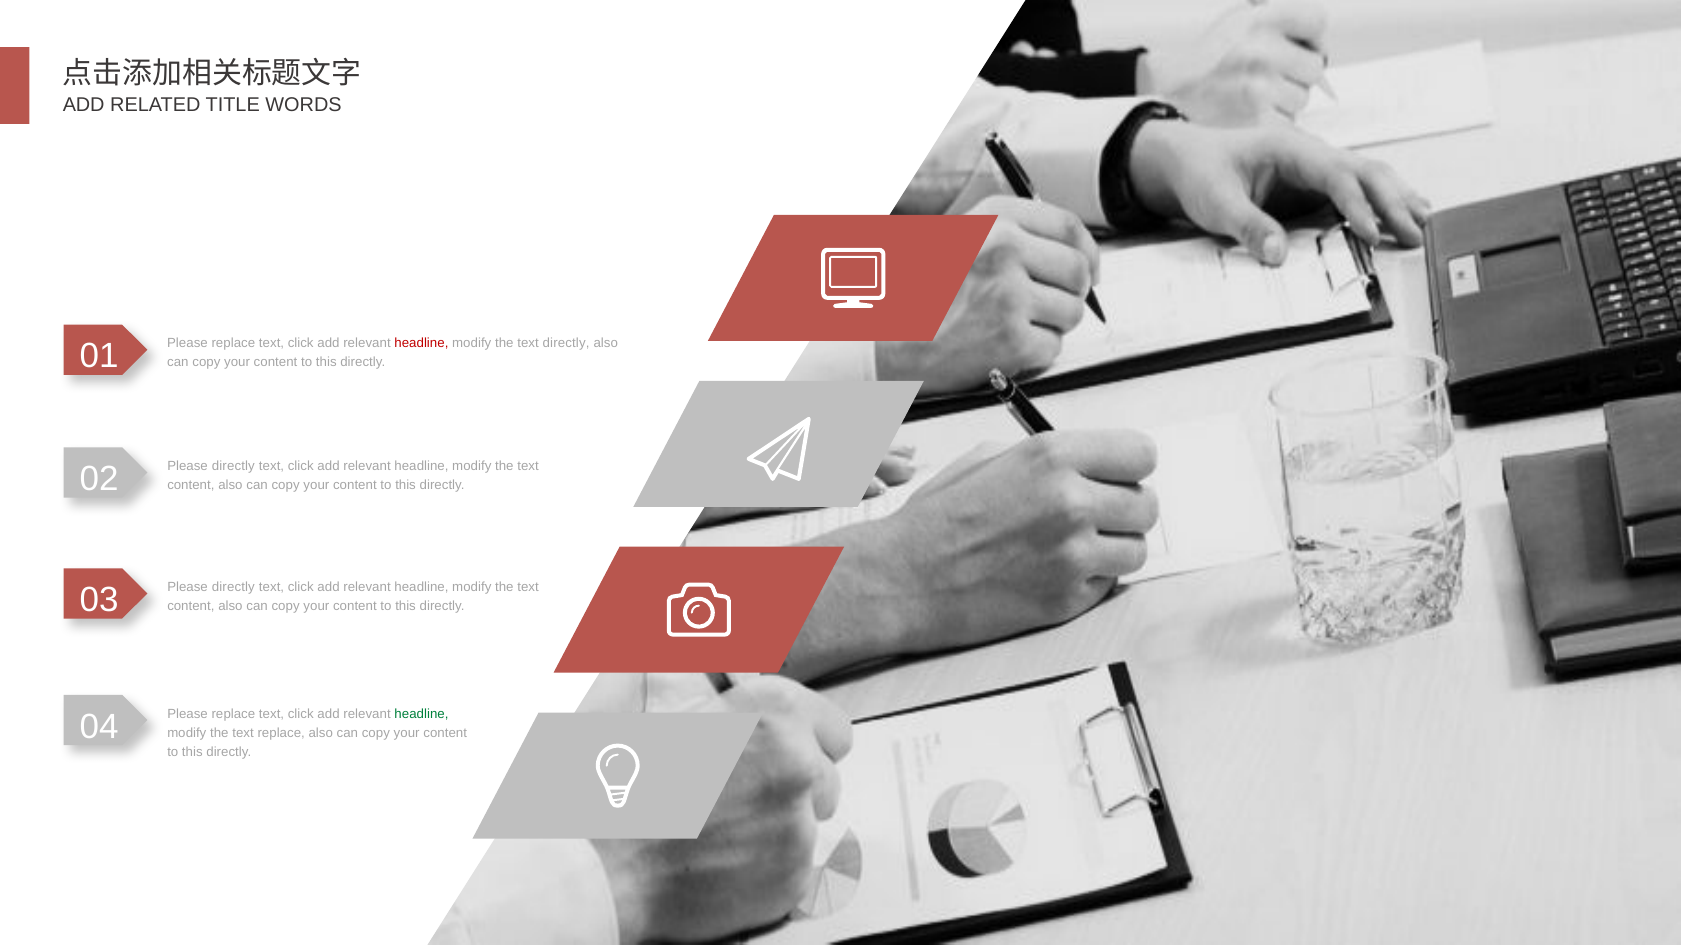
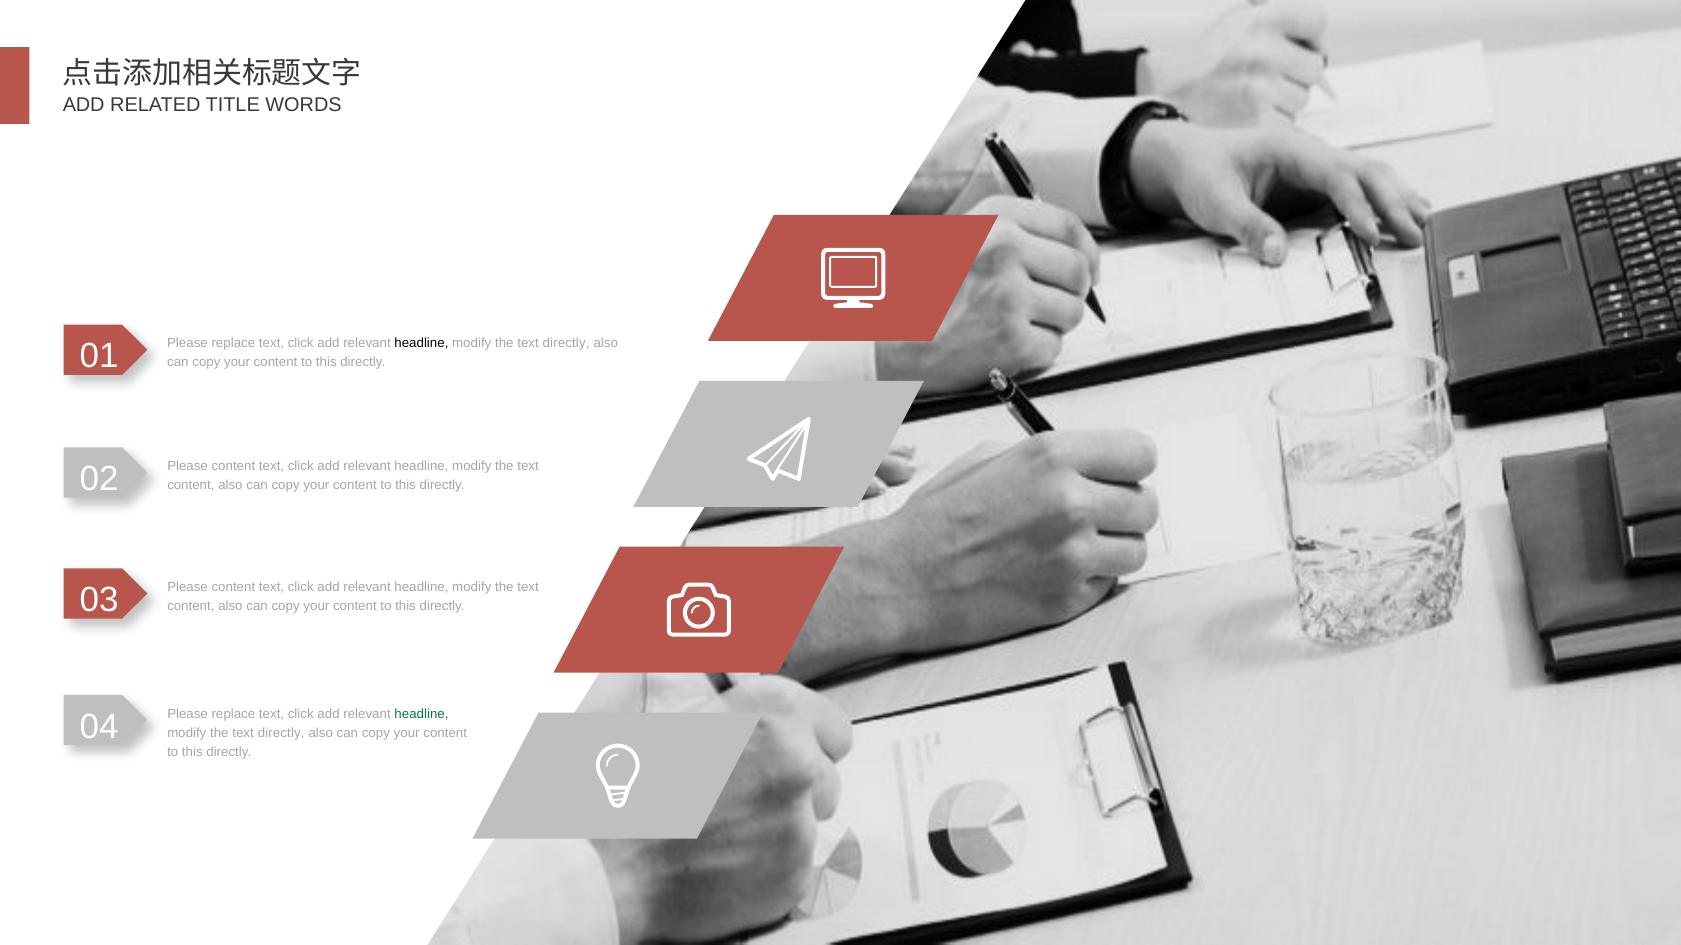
headline at (421, 344) colour: red -> black
02 Please directly: directly -> content
03 Please directly: directly -> content
replace at (281, 733): replace -> directly
